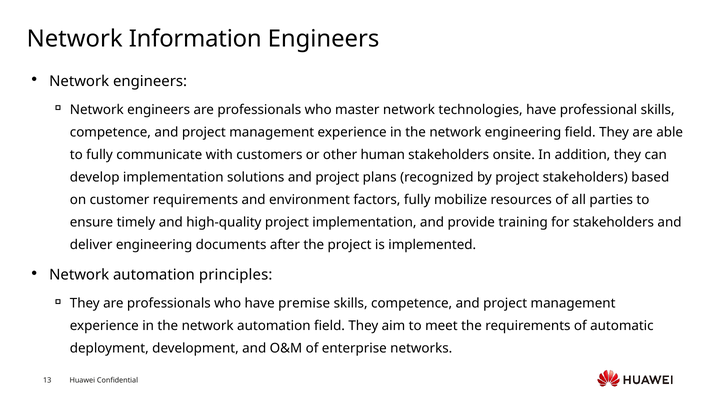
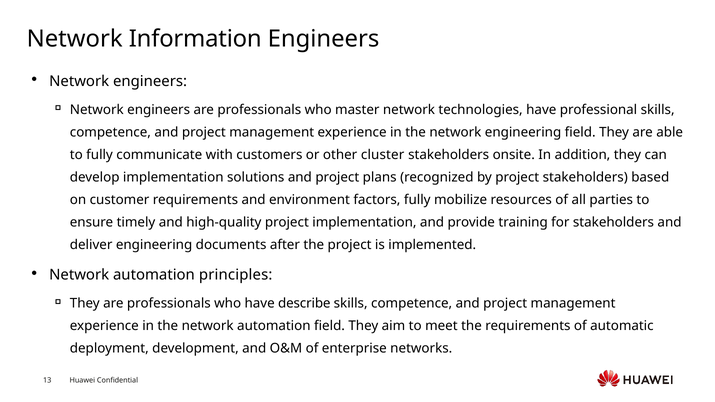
human: human -> cluster
premise: premise -> describe
